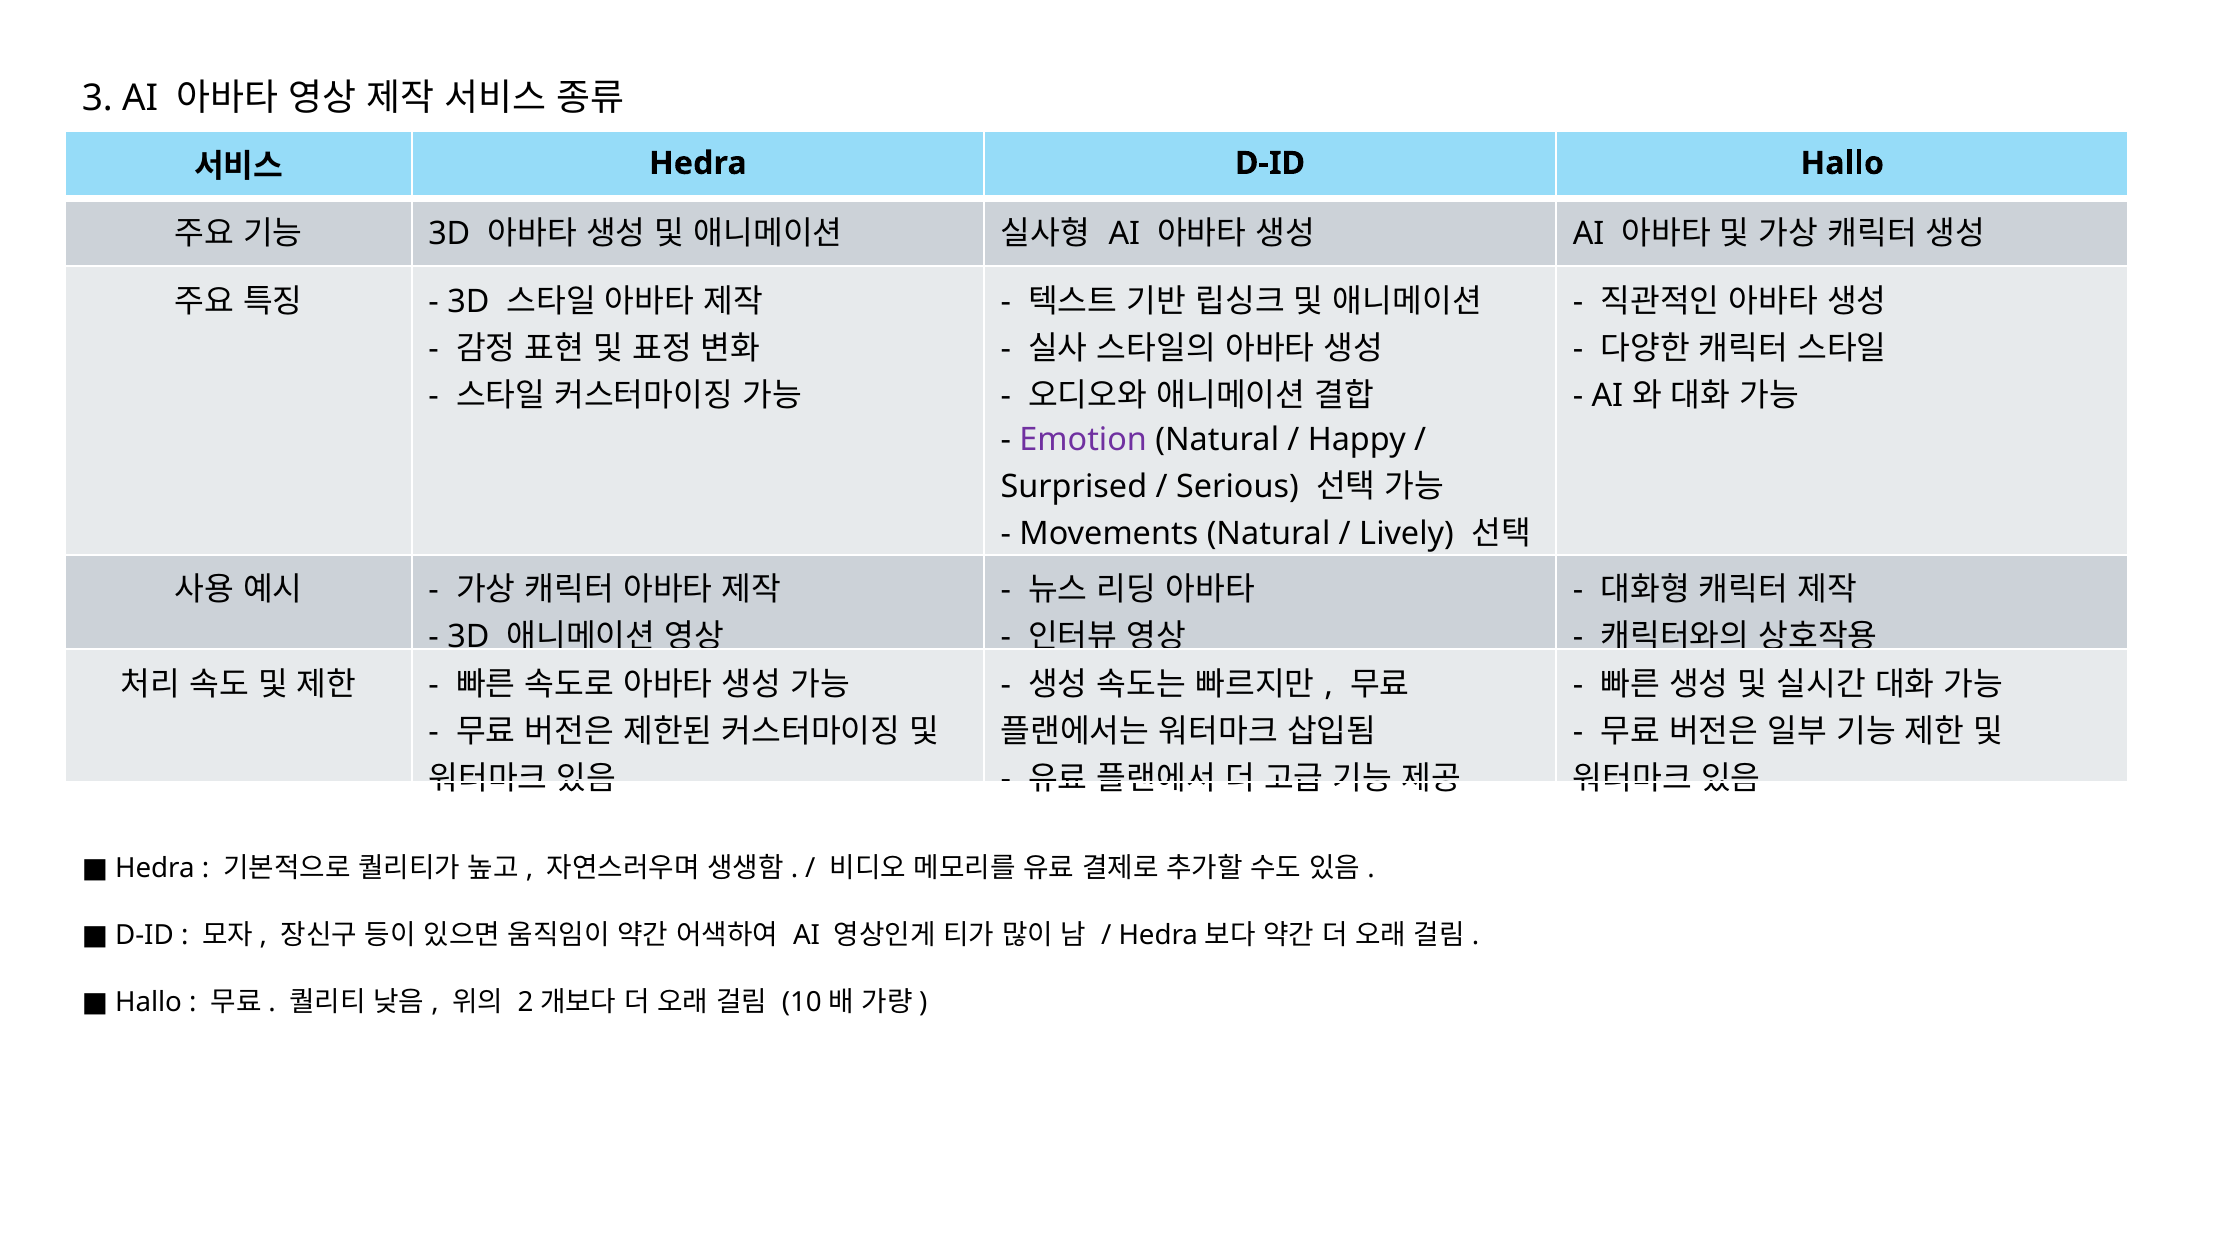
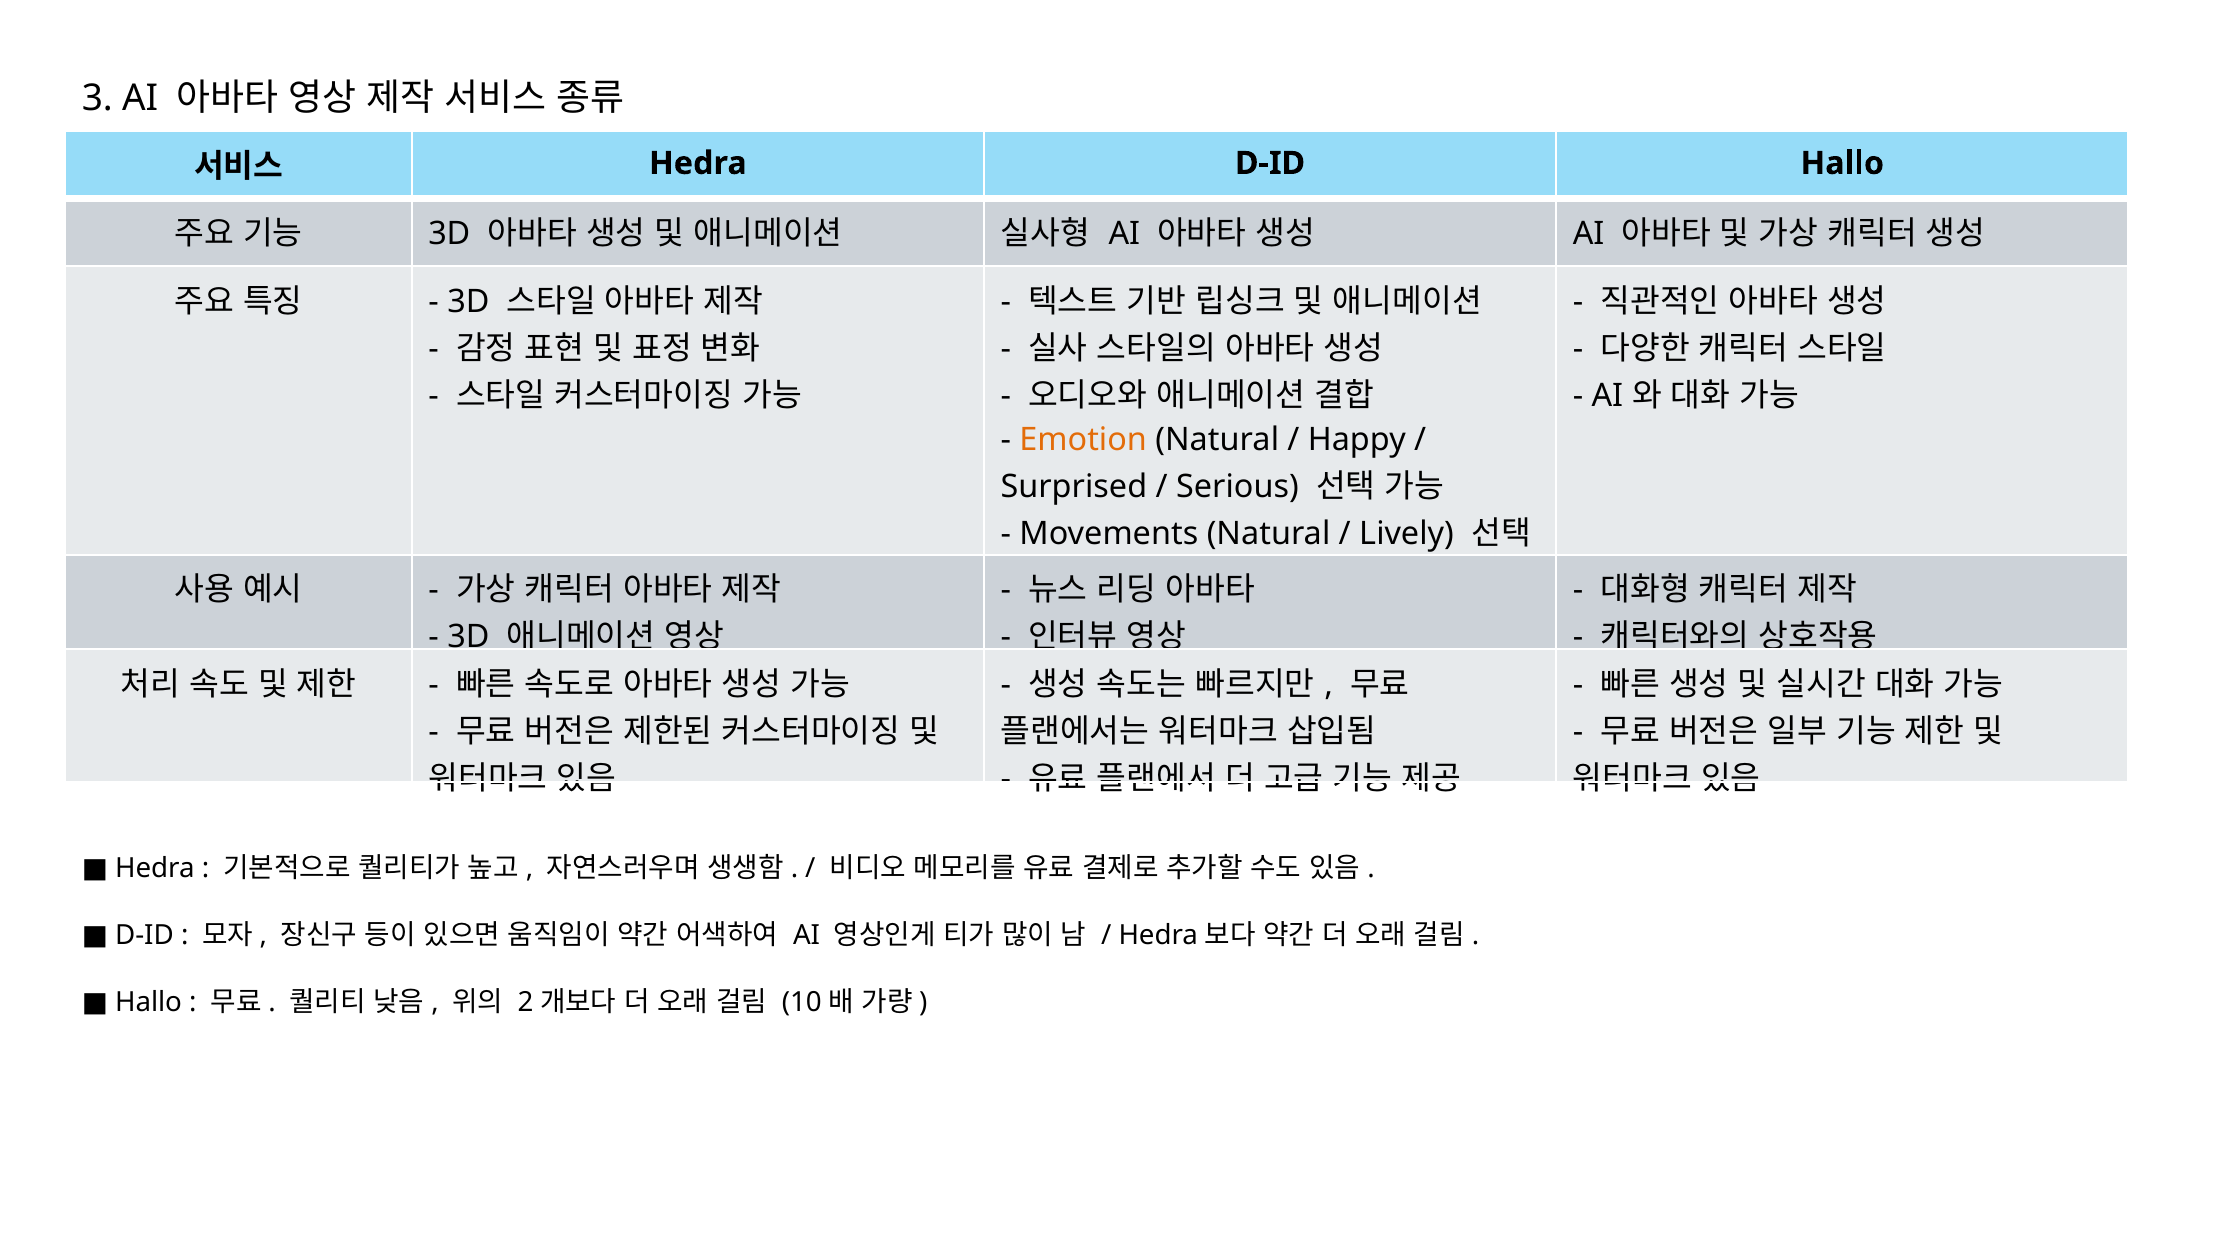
Emotion colour: purple -> orange
